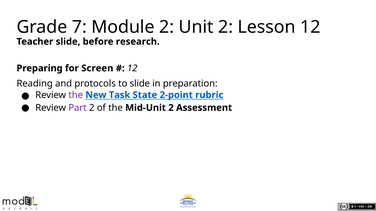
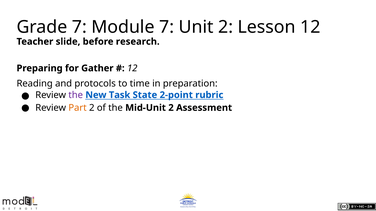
Module 2: 2 -> 7
Screen: Screen -> Gather
to slide: slide -> time
Part colour: purple -> orange
